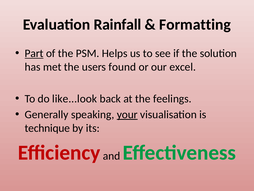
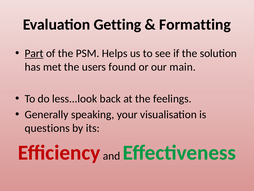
Rainfall: Rainfall -> Getting
excel: excel -> main
like...look: like...look -> less...look
your underline: present -> none
technique: technique -> questions
